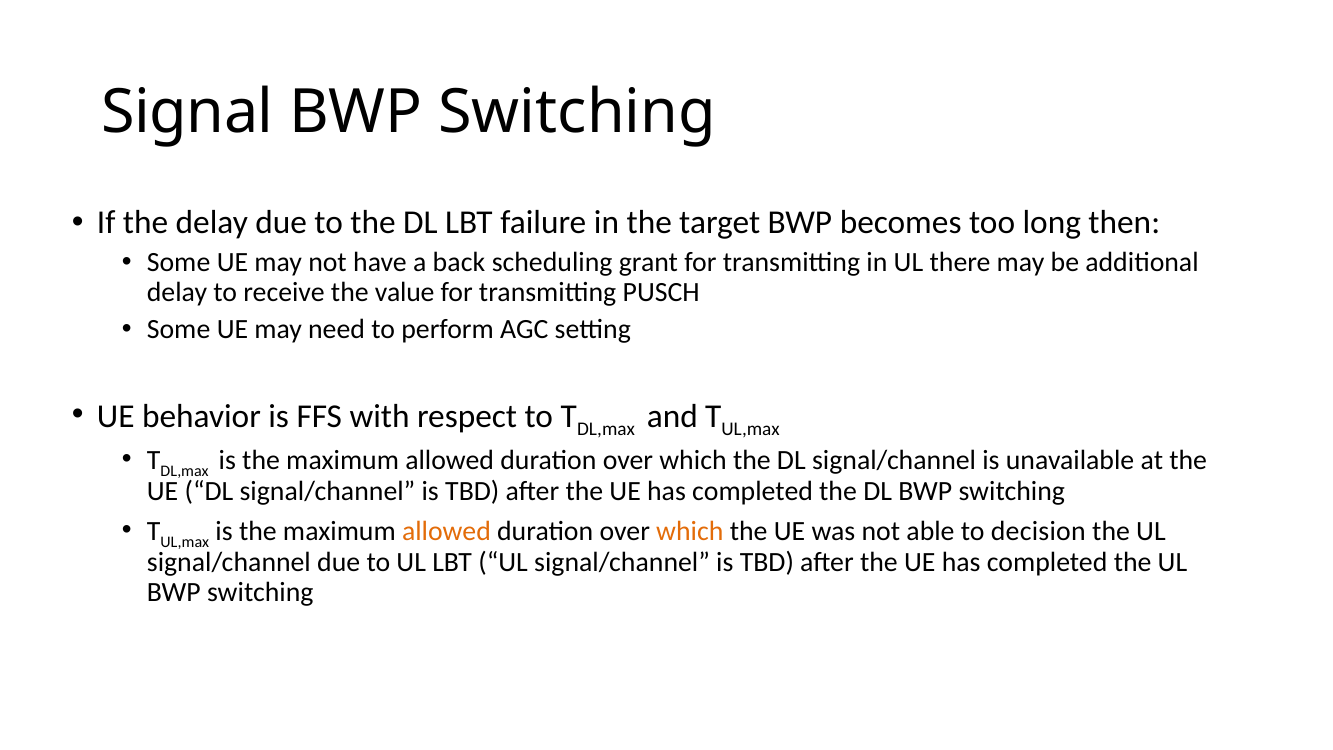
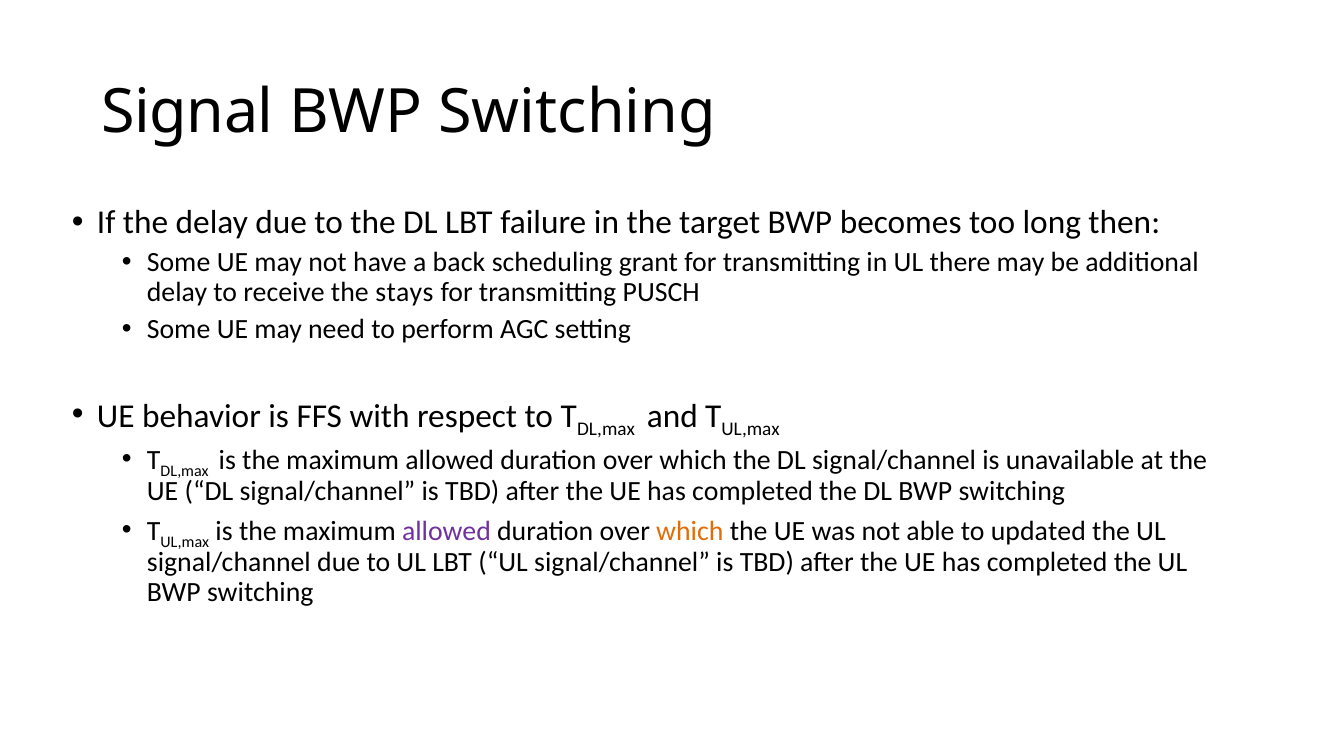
value: value -> stays
allowed at (446, 532) colour: orange -> purple
decision: decision -> updated
